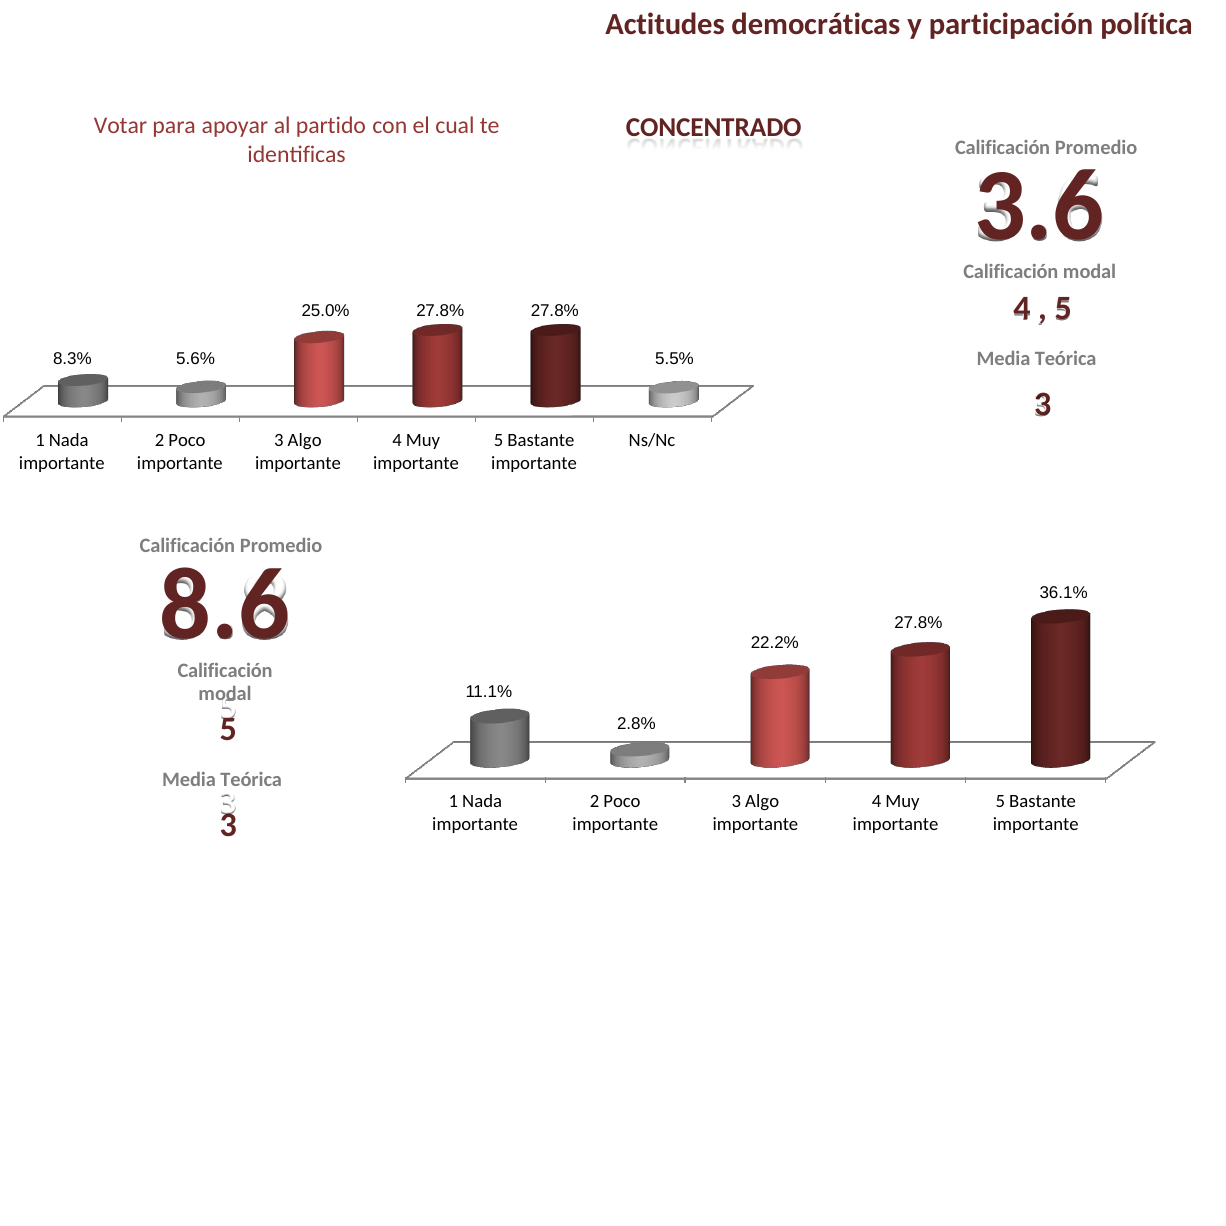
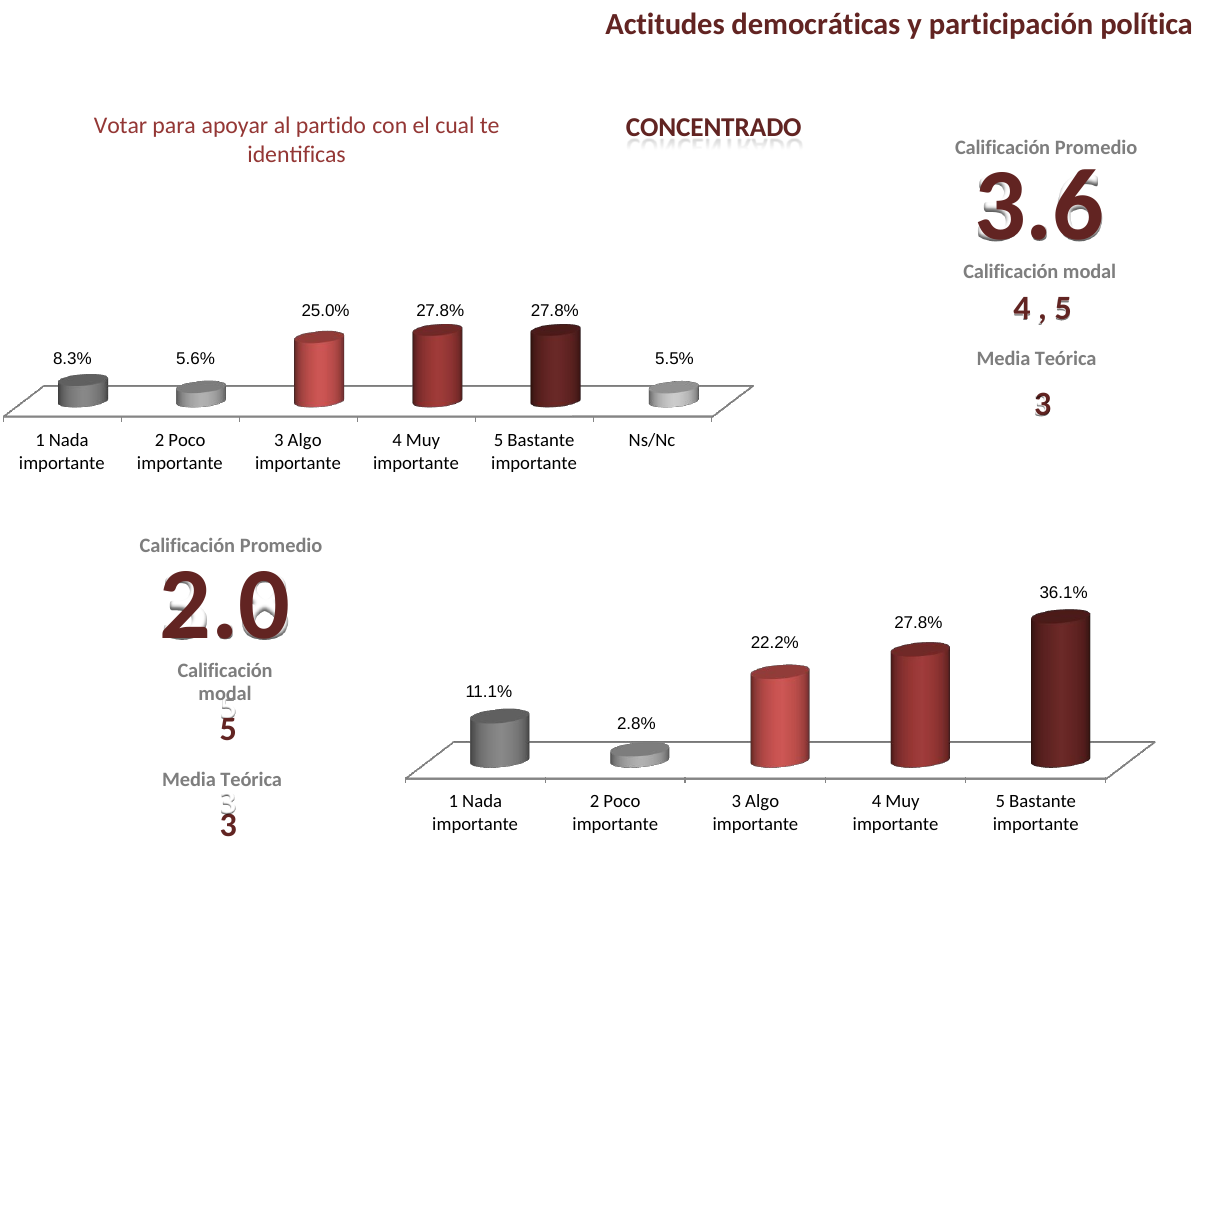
8.6: 8.6 -> 2.0
